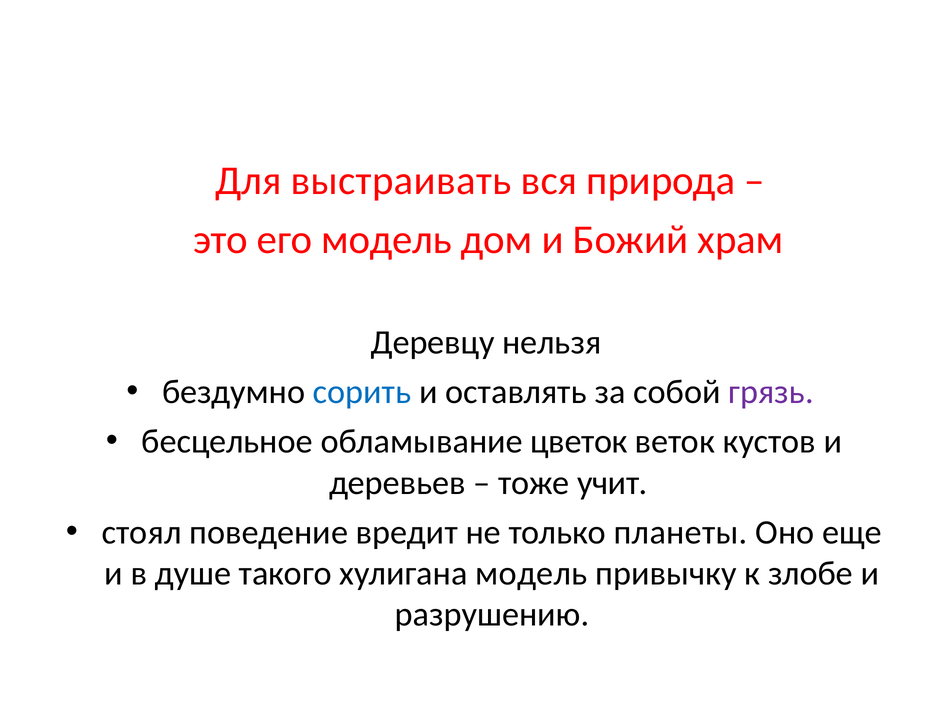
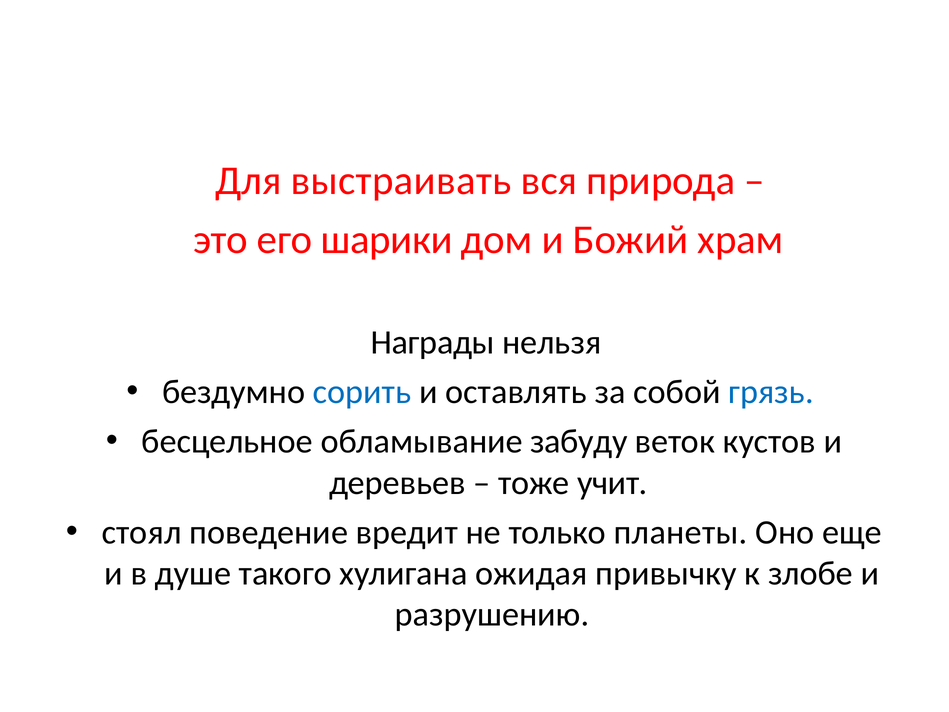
его модель: модель -> шарики
Деревцу: Деревцу -> Награды
грязь colour: purple -> blue
цветок: цветок -> забуду
хулигана модель: модель -> ожидая
